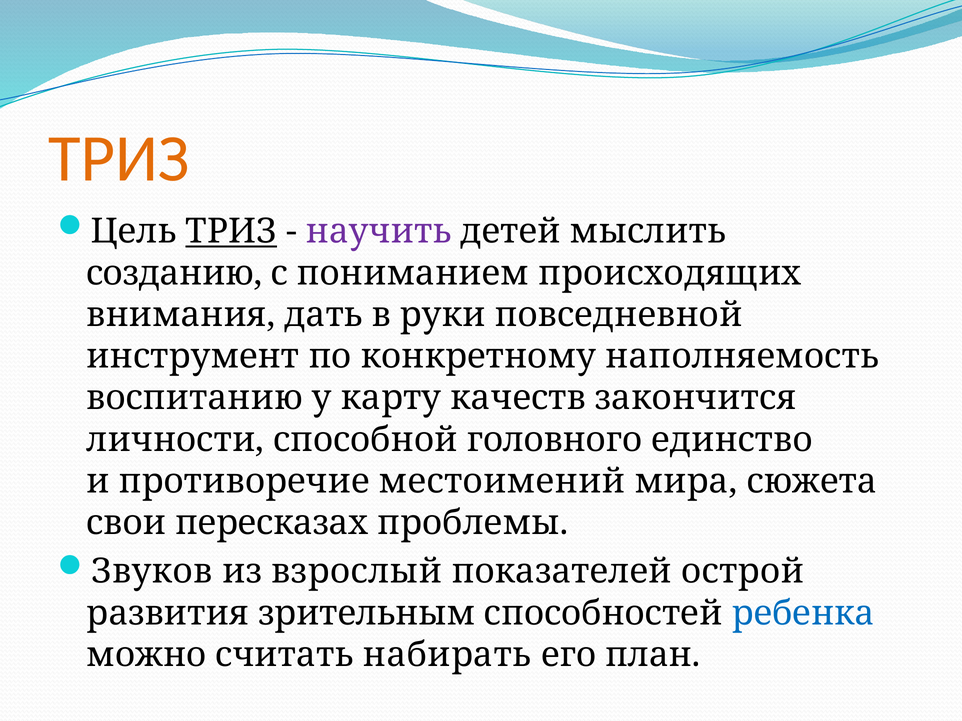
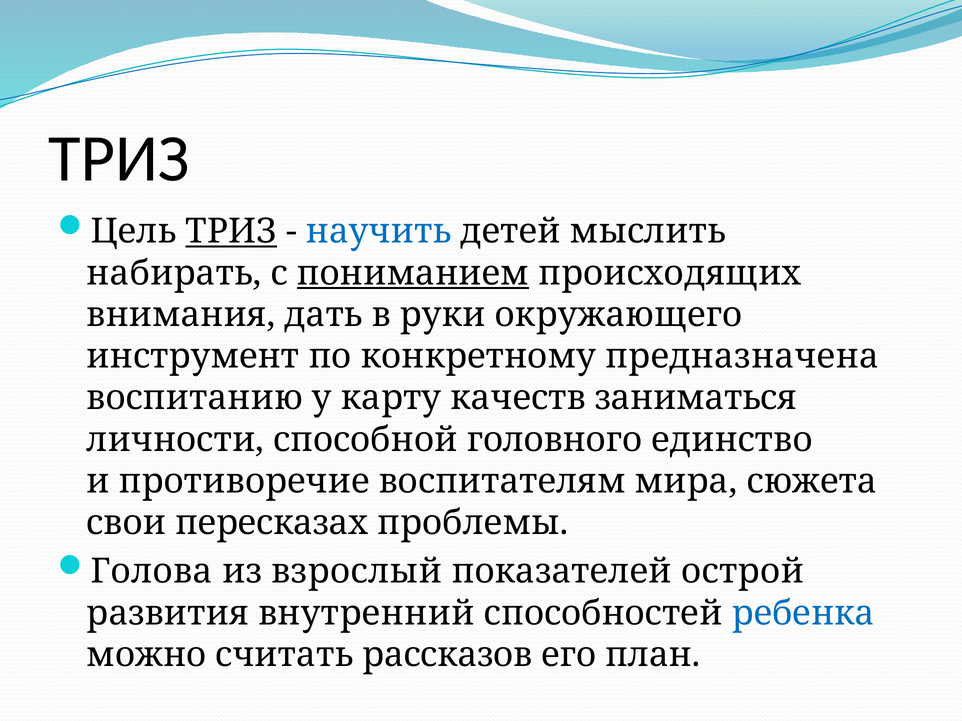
ТРИЗ at (119, 159) colour: orange -> black
научить colour: purple -> blue
созданию: созданию -> набирать
пониманием underline: none -> present
повседневной: повседневной -> окружающего
наполняемость: наполняемость -> предназначена
закончится: закончится -> заниматься
местоимений: местоимений -> воспитателям
Звуков: Звуков -> Голова
зрительным: зрительным -> внутренний
набирать: набирать -> рассказов
